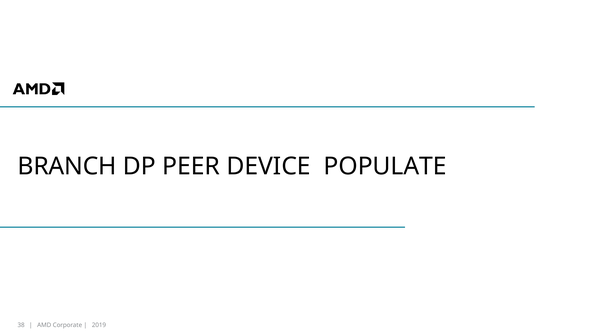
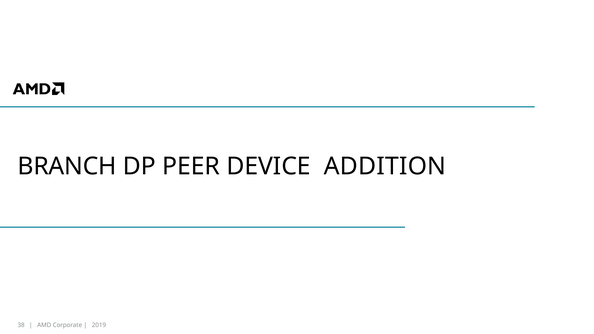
POPULATE: POPULATE -> ADDITION
